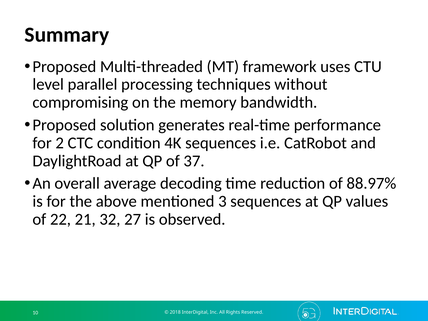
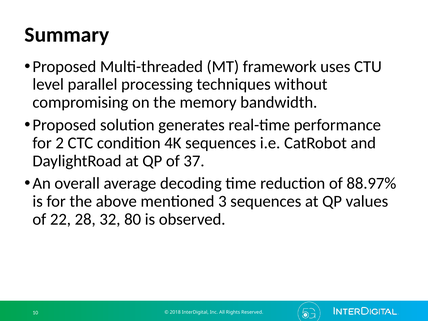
21: 21 -> 28
27: 27 -> 80
